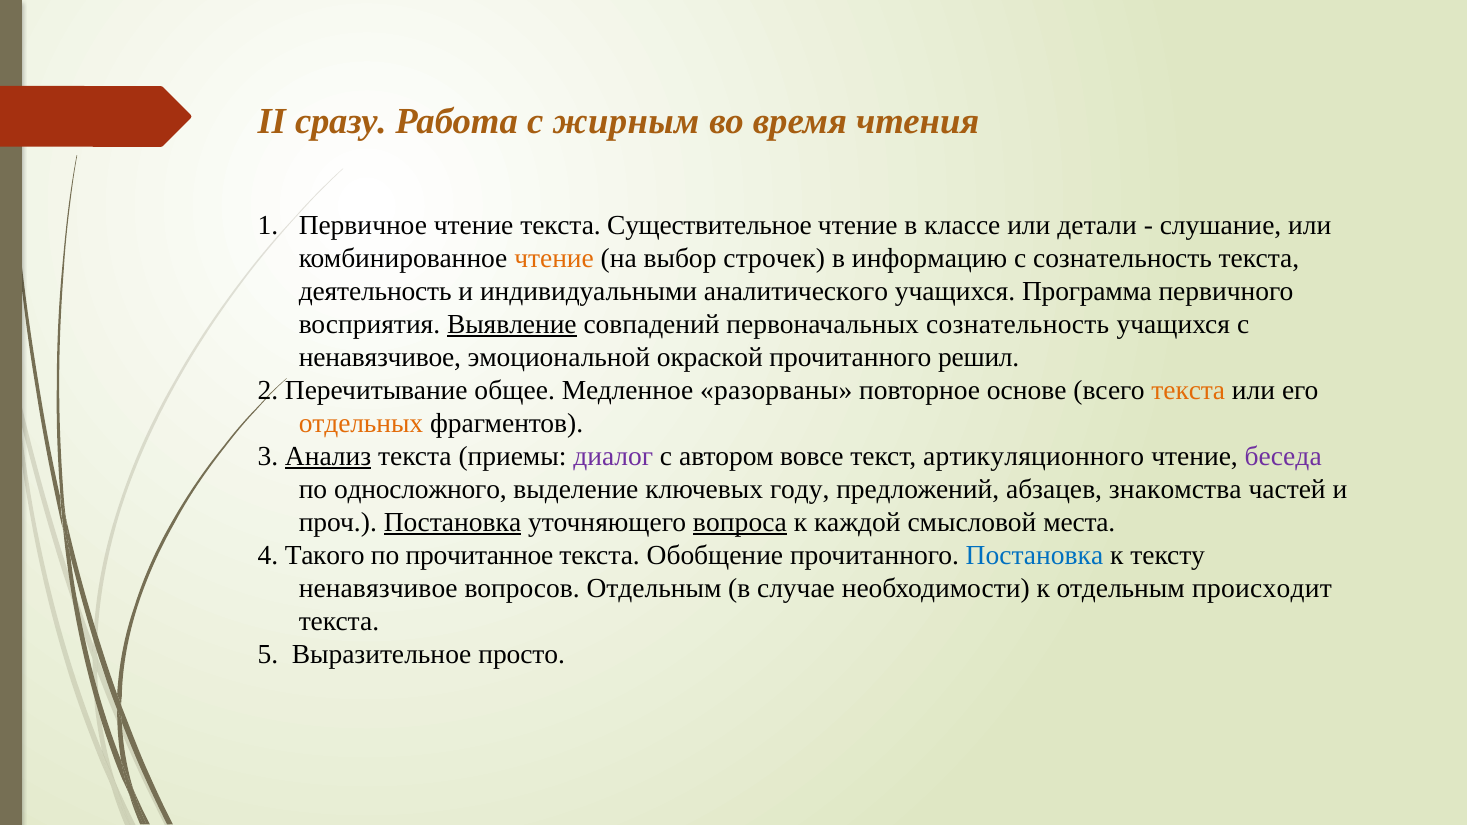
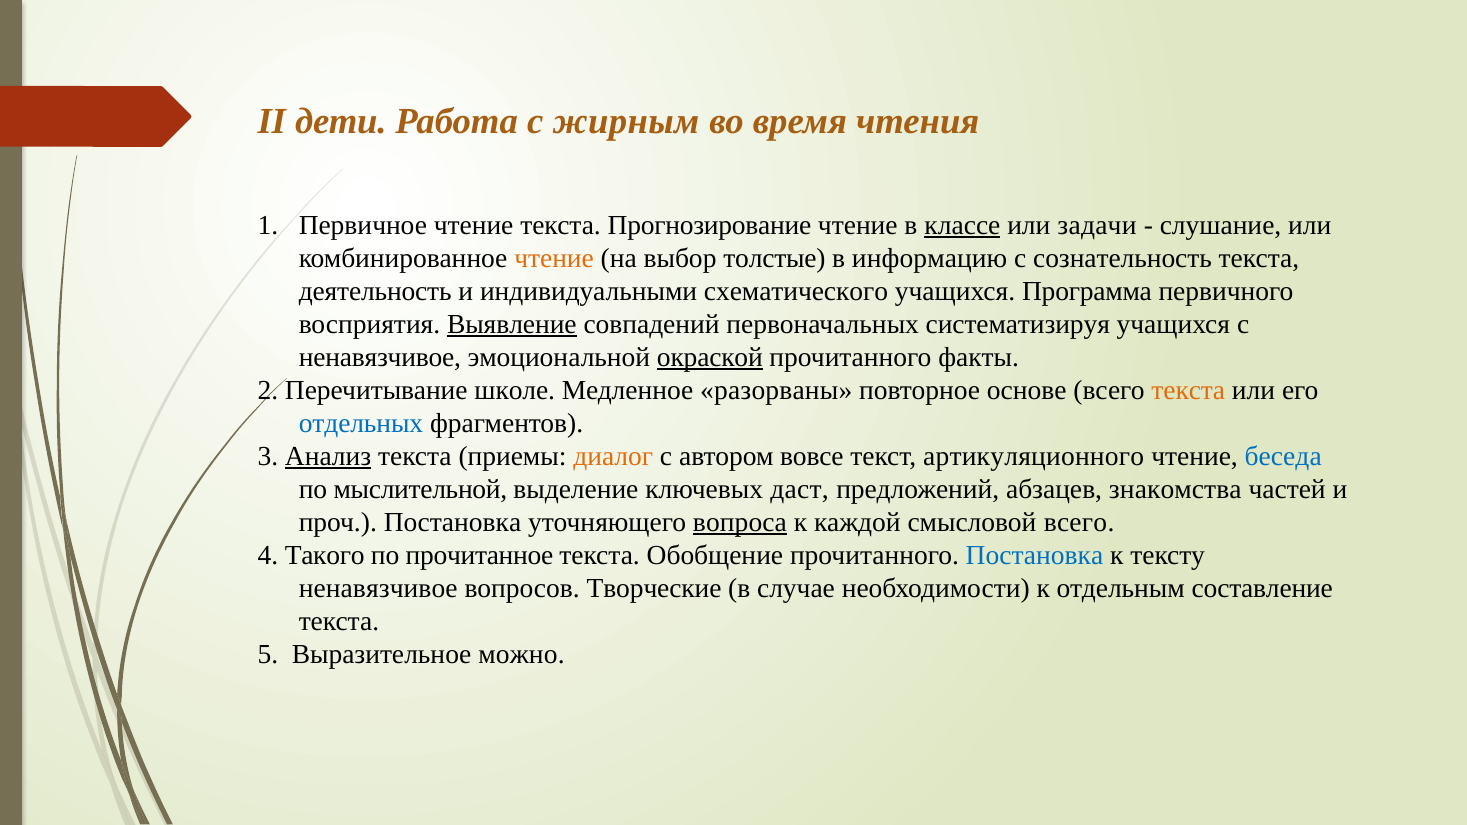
сразу: сразу -> дети
Существительное: Существительное -> Прогнозирование
классе underline: none -> present
детали: детали -> задачи
строчек: строчек -> толстые
аналитического: аналитического -> схематического
первоначальных сознательность: сознательность -> систематизируя
окраской underline: none -> present
решил: решил -> факты
общее: общее -> школе
отдельных colour: orange -> blue
диалог colour: purple -> orange
беседа colour: purple -> blue
односложного: односложного -> мыслительной
году: году -> даст
Постановка at (453, 523) underline: present -> none
смысловой места: места -> всего
вопросов Отдельным: Отдельным -> Творческие
происходит: происходит -> составление
просто: просто -> можно
